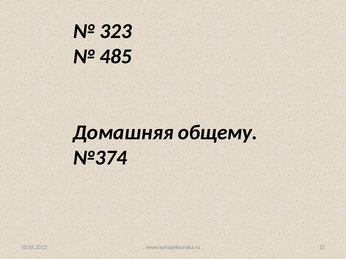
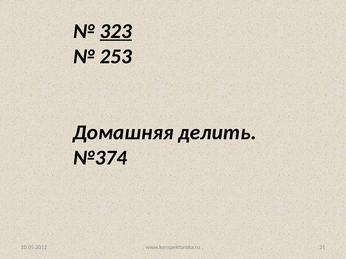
323 underline: none -> present
485: 485 -> 253
общему: общему -> делить
